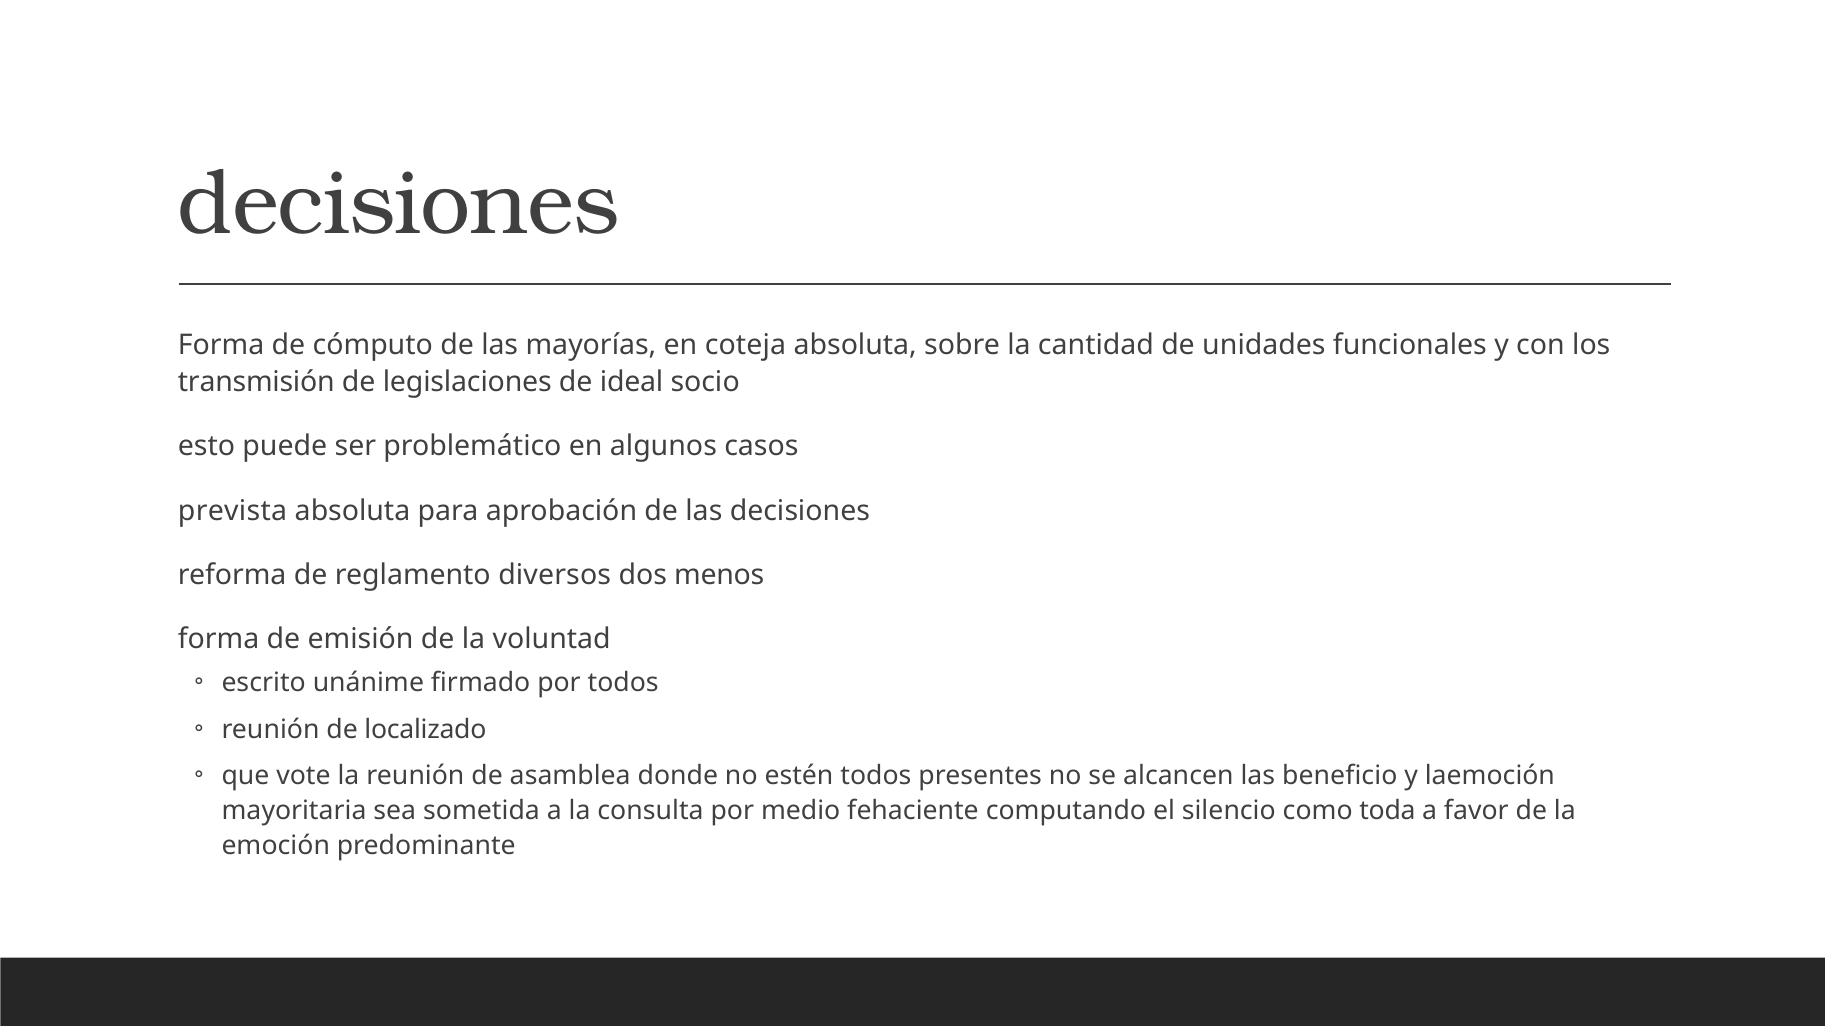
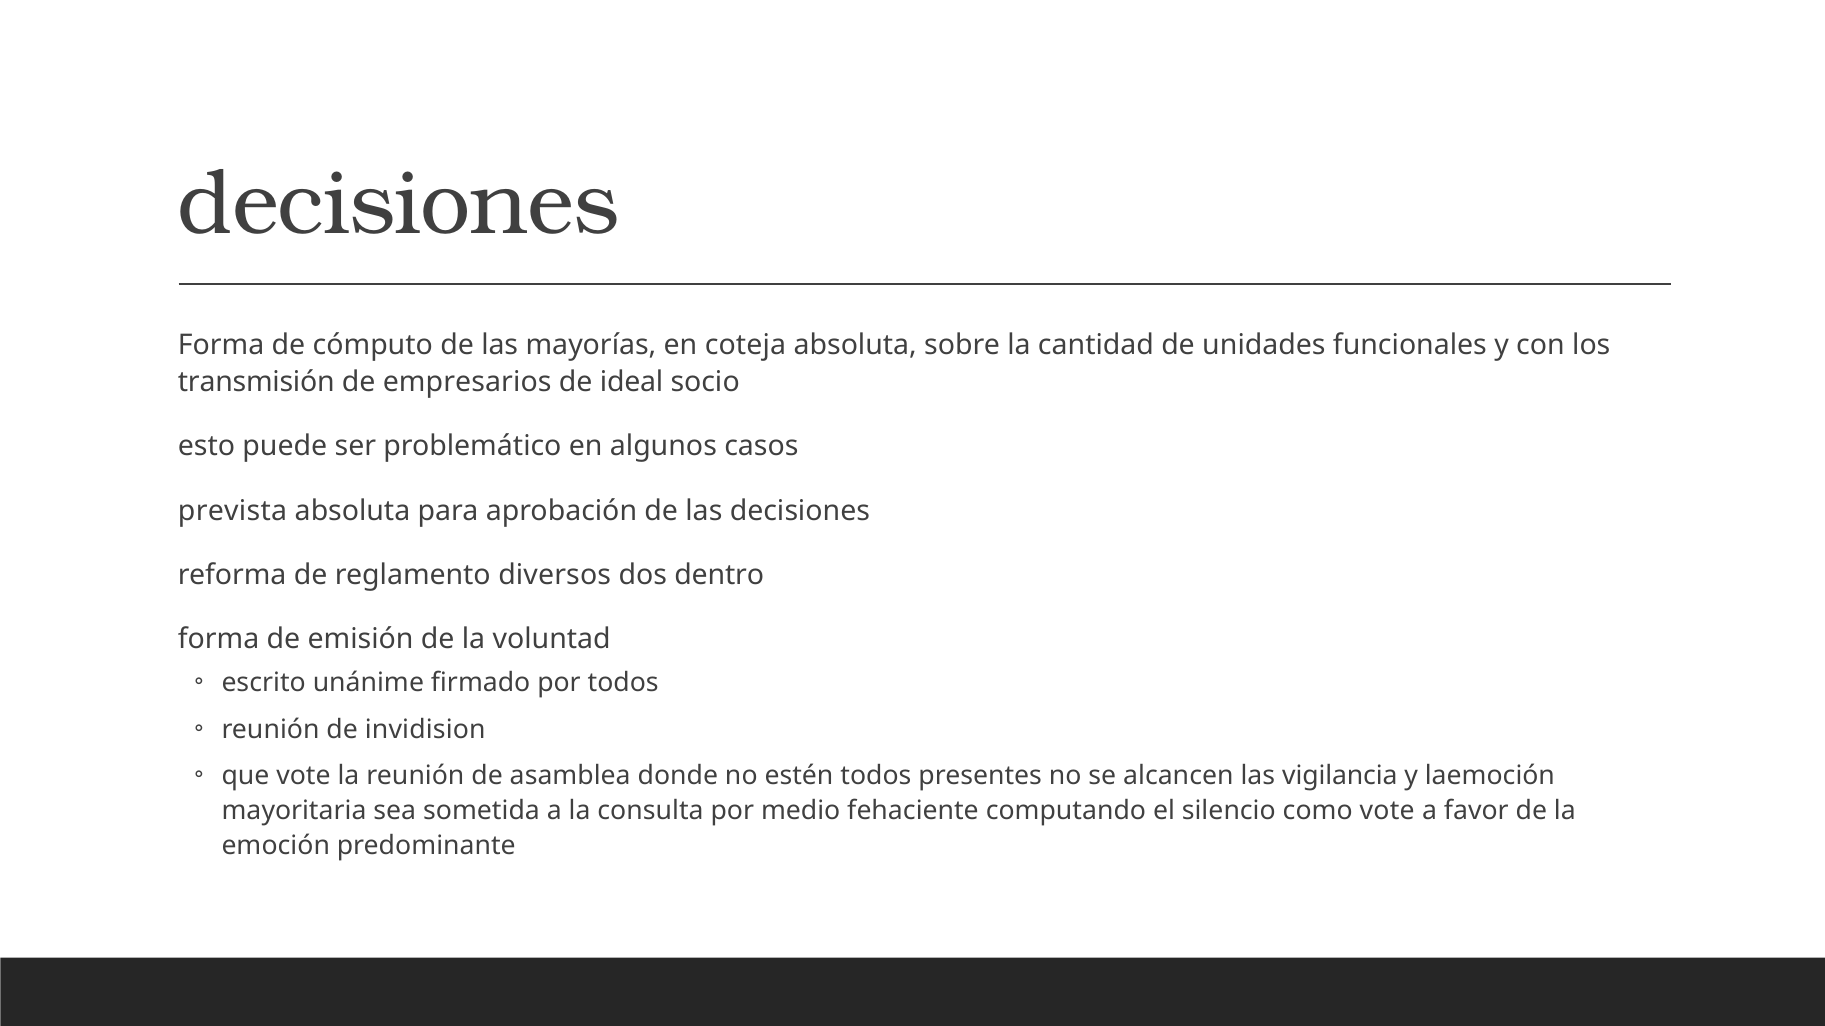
legislaciones: legislaciones -> empresarios
menos: menos -> dentro
localizado: localizado -> invidision
beneficio: beneficio -> vigilancia
como toda: toda -> vote
